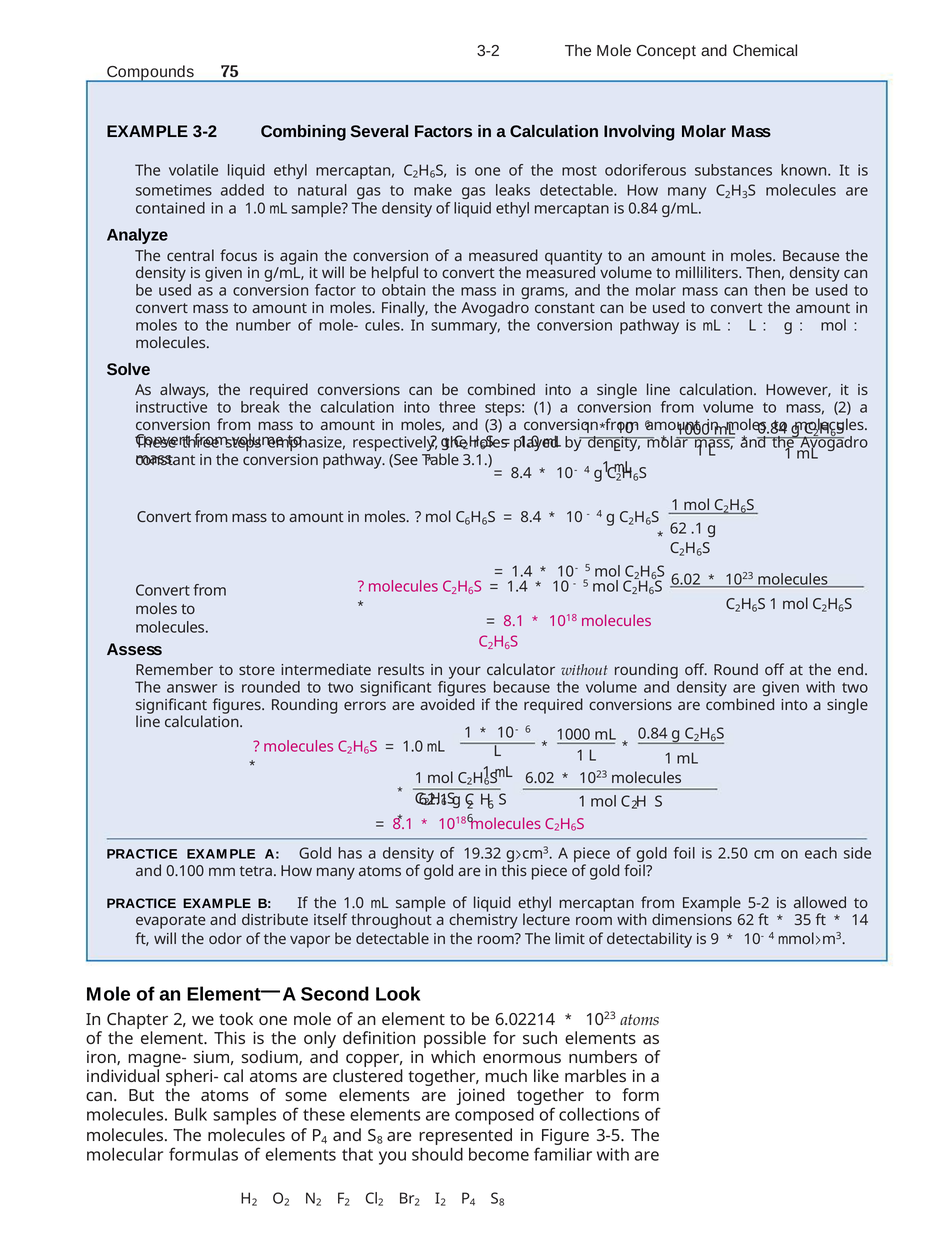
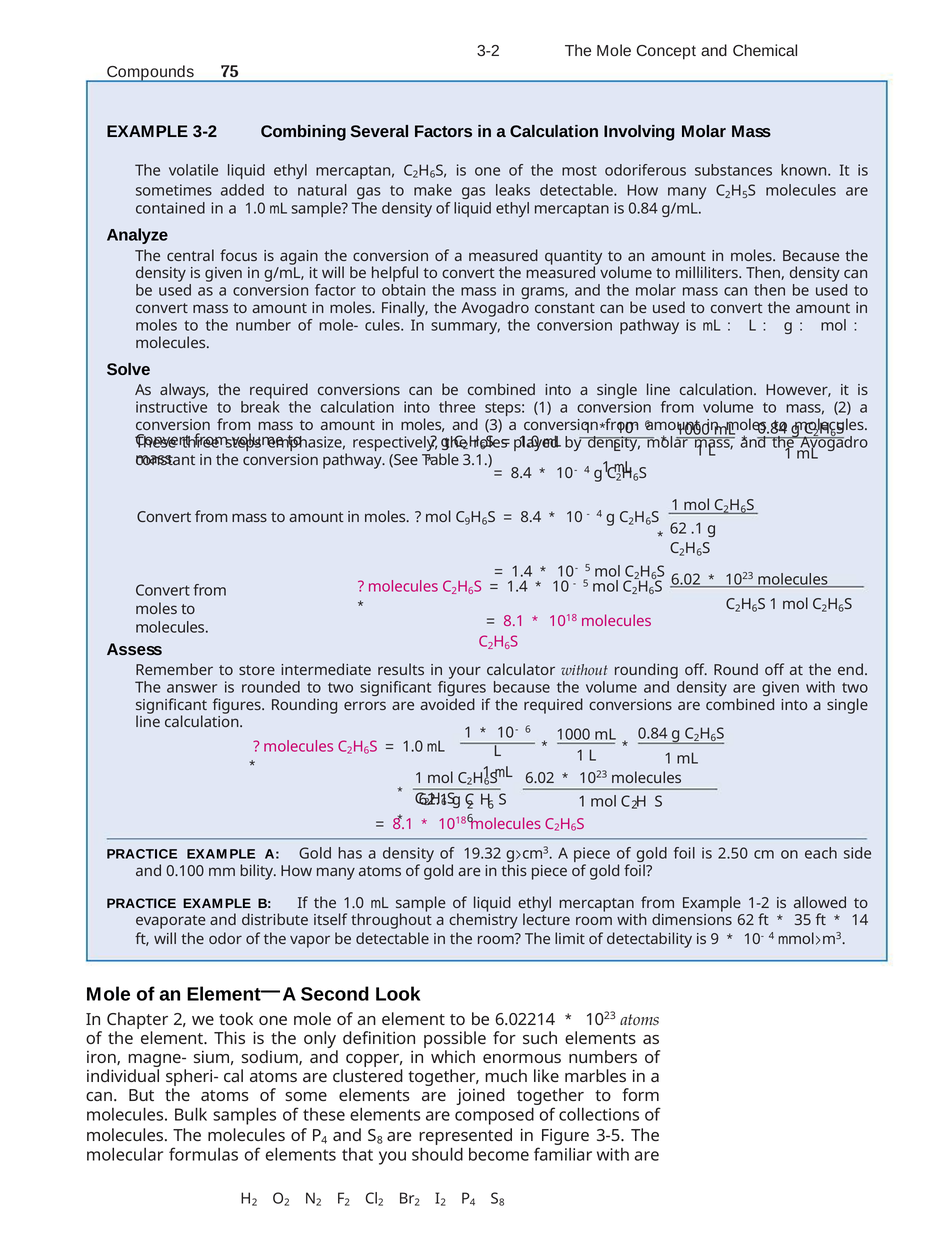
H 3: 3 -> 5
C 6: 6 -> 9
tetra: tetra -> bility
5-2: 5-2 -> 1-2
